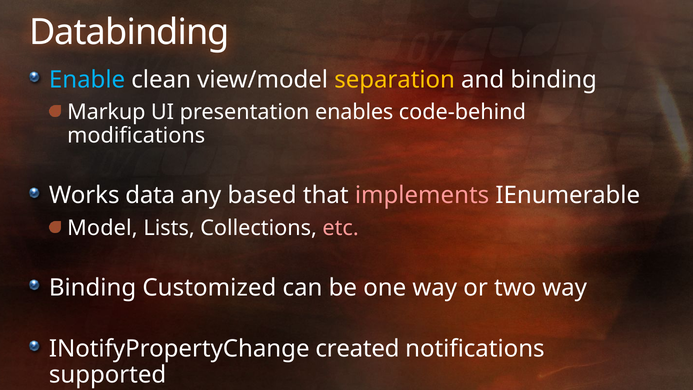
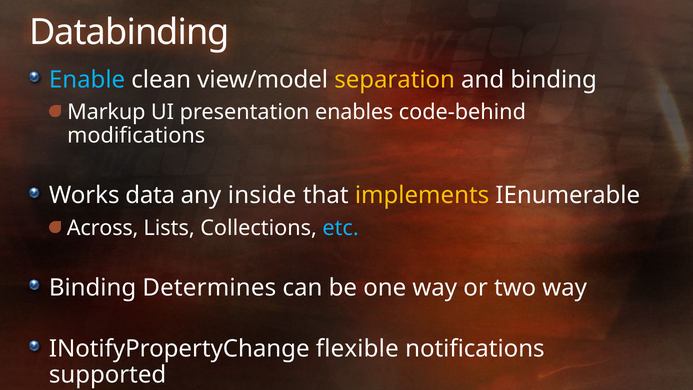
based: based -> inside
implements colour: pink -> yellow
Model: Model -> Across
etc colour: pink -> light blue
Customized: Customized -> Determines
created: created -> flexible
